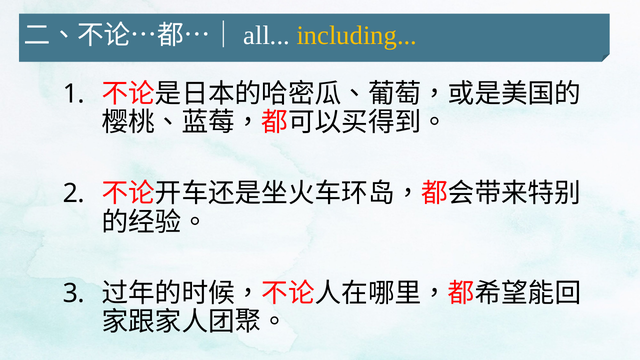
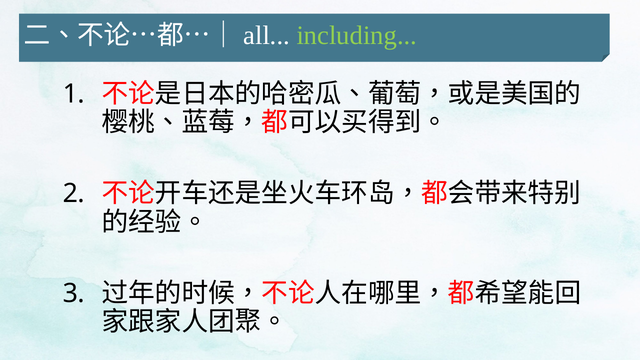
including colour: yellow -> light green
